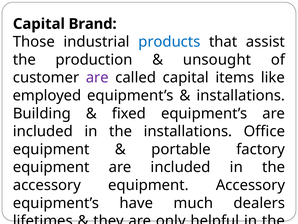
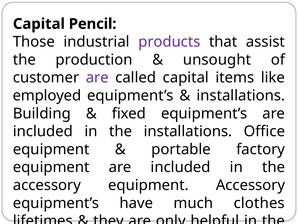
Brand: Brand -> Pencil
products colour: blue -> purple
dealers: dealers -> clothes
